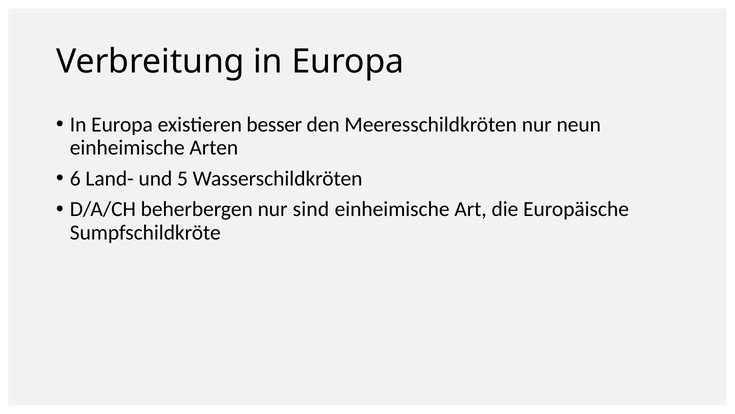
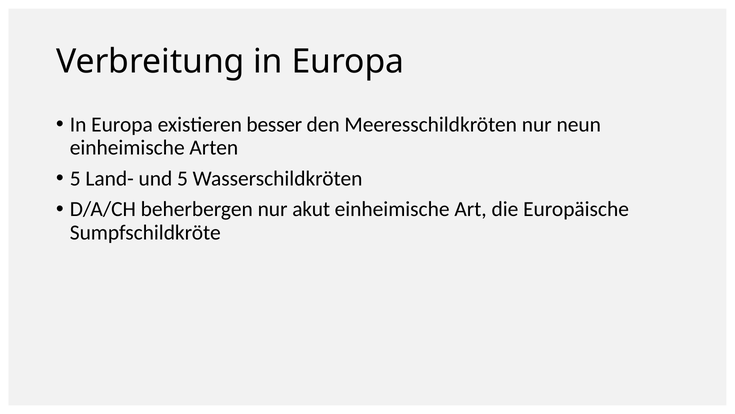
6 at (75, 178): 6 -> 5
sind: sind -> akut
